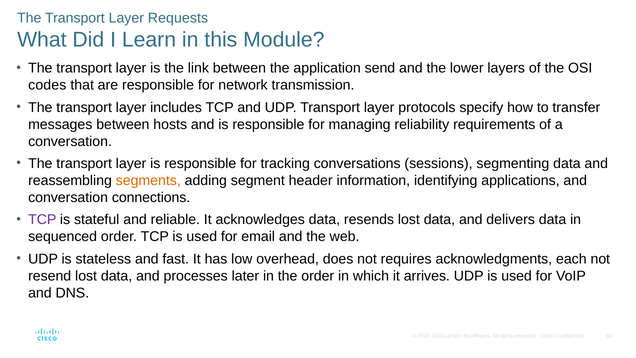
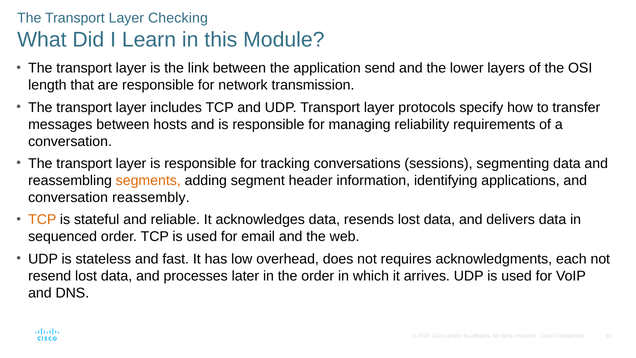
Requests: Requests -> Checking
codes: codes -> length
connections: connections -> reassembly
TCP at (42, 220) colour: purple -> orange
